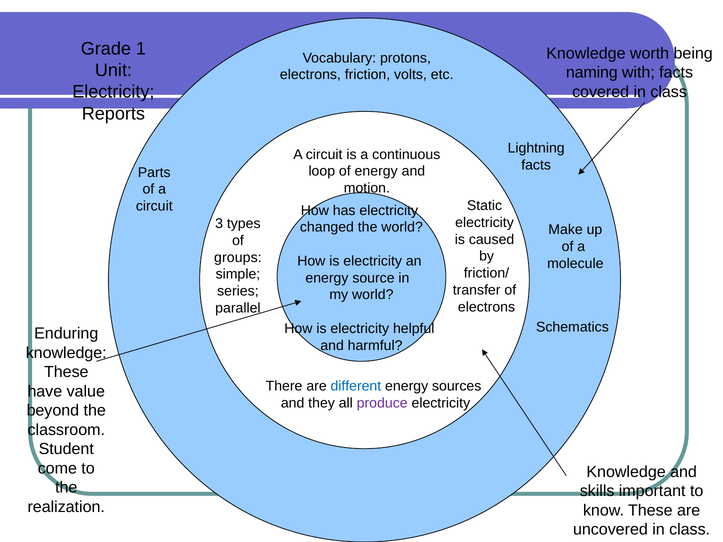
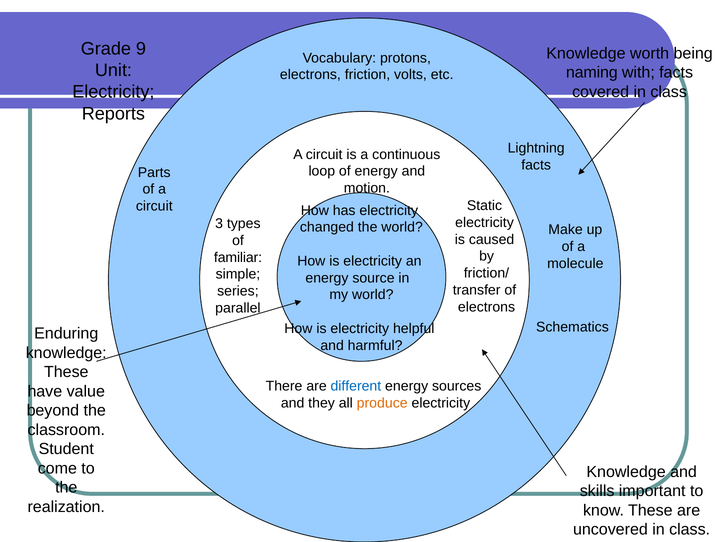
1: 1 -> 9
groups: groups -> familiar
produce colour: purple -> orange
